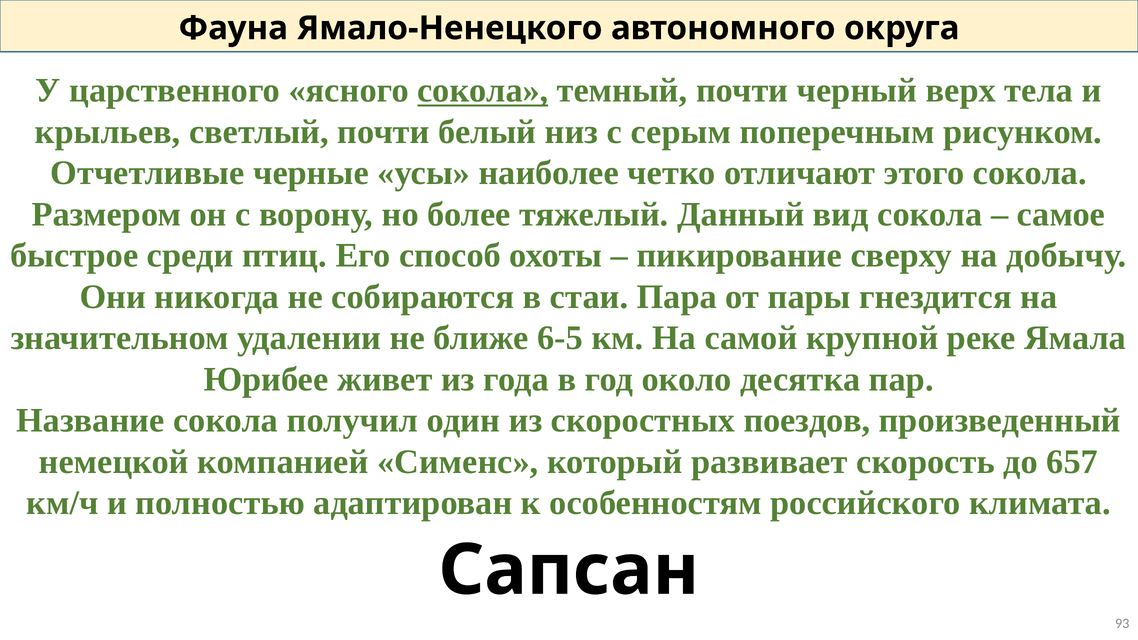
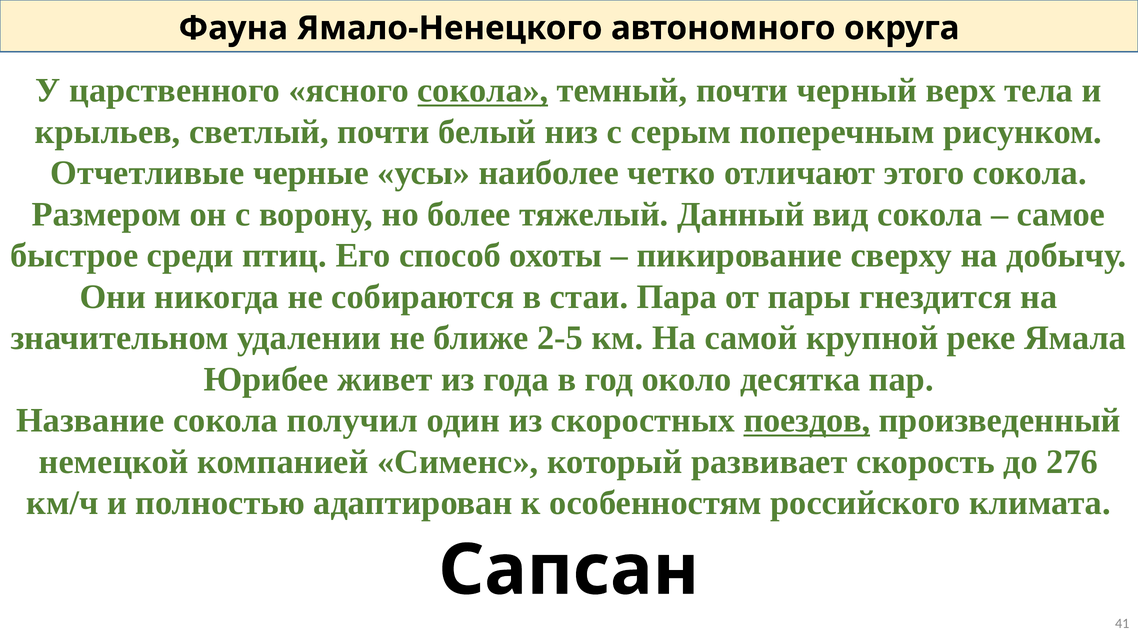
6-5: 6-5 -> 2-5
поездов underline: none -> present
657: 657 -> 276
93: 93 -> 41
